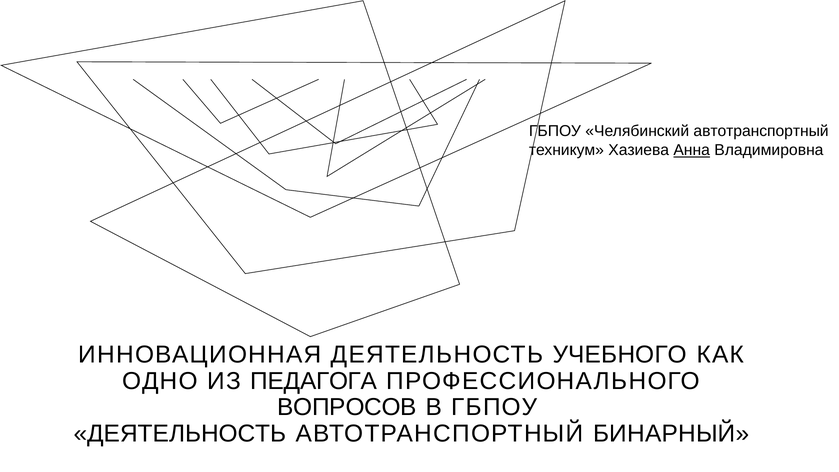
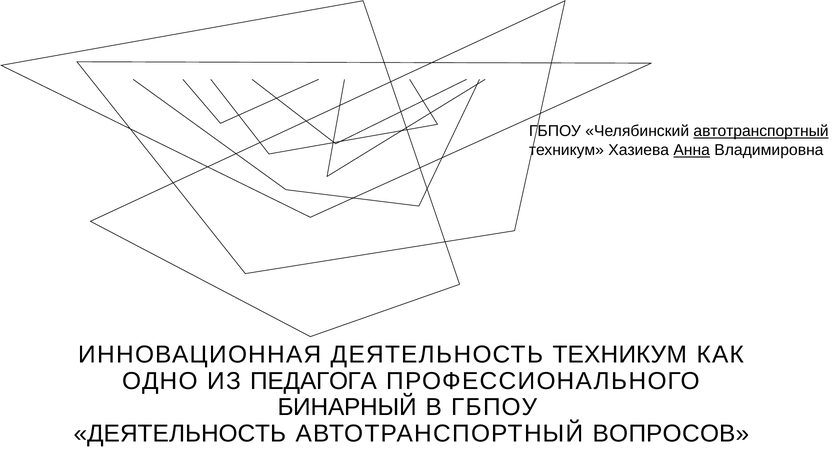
автотранспортный at (761, 131) underline: none -> present
ДЕЯТЕЛЬНОСТЬ УЧЕБНОГО: УЧЕБНОГО -> ТЕХНИКУМ
ВОПРОСОВ: ВОПРОСОВ -> БИНАРНЫЙ
БИНАРНЫЙ: БИНАРНЫЙ -> ВОПРОСОВ
